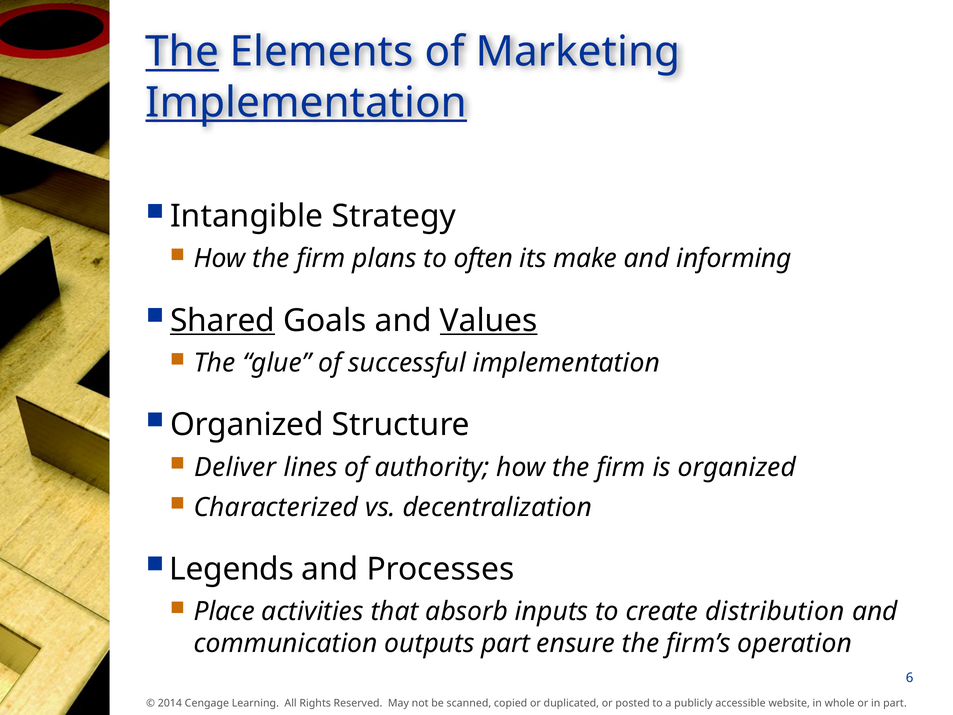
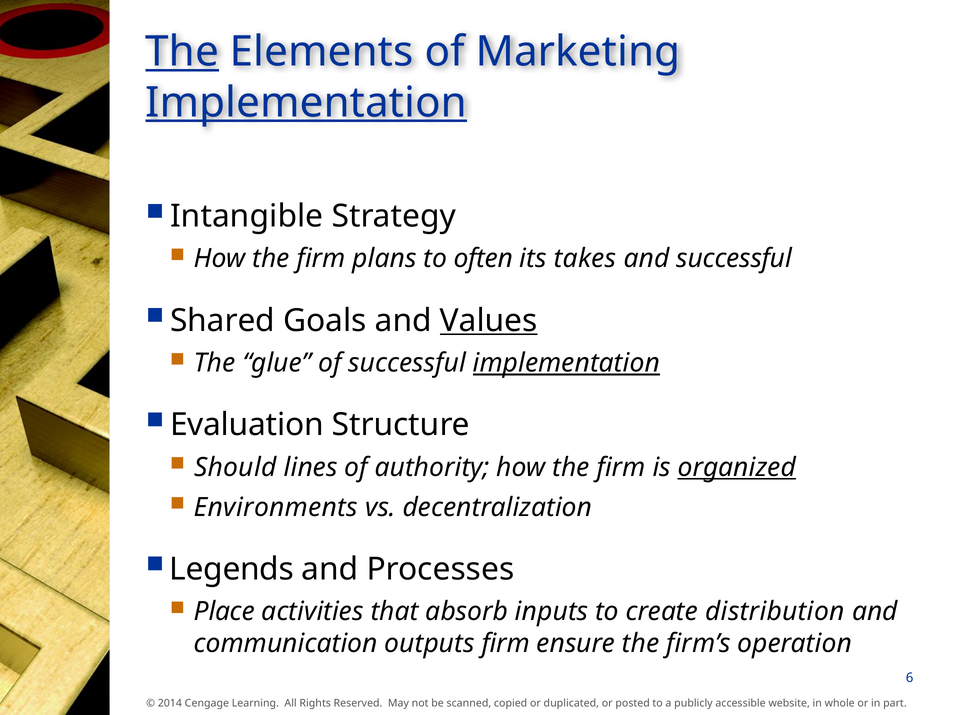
make: make -> takes
and informing: informing -> successful
Shared underline: present -> none
implementation at (566, 363) underline: none -> present
Organized at (247, 425): Organized -> Evaluation
Deliver: Deliver -> Should
organized at (737, 467) underline: none -> present
Characterized: Characterized -> Environments
outputs part: part -> firm
